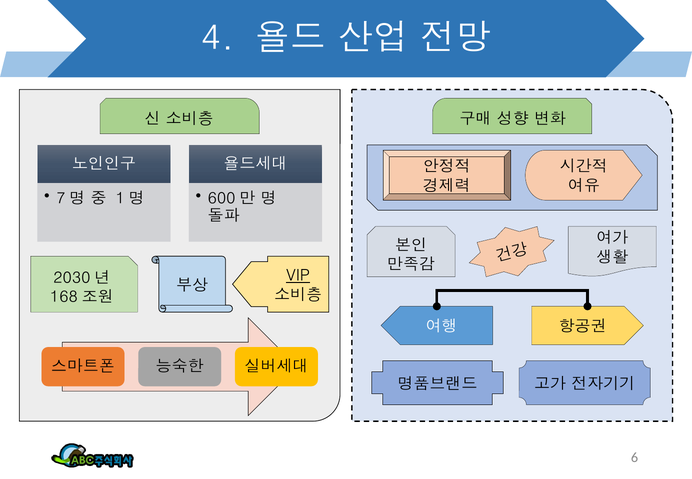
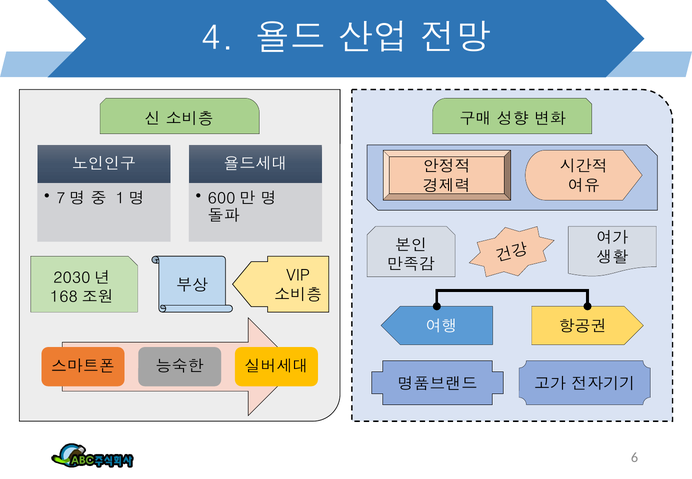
VIP underline: present -> none
